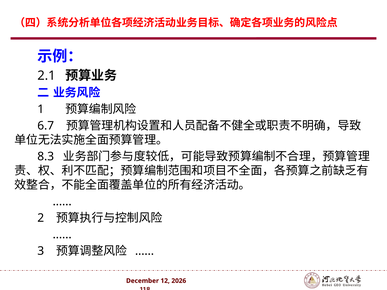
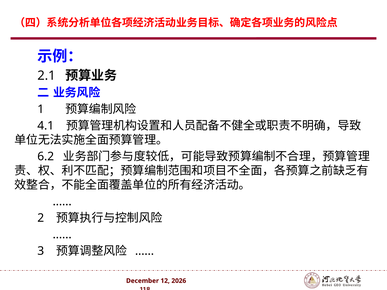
6.7: 6.7 -> 4.1
8.3: 8.3 -> 6.2
